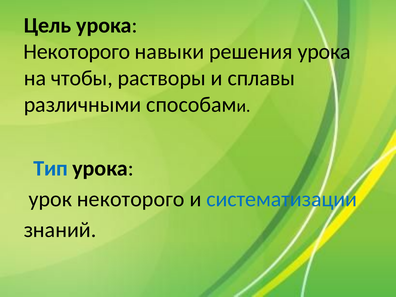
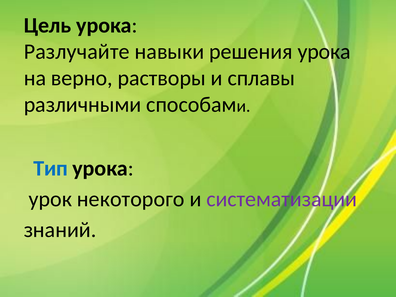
Некоторого at (77, 52): Некоторого -> Разлучайте
чтобы: чтобы -> верно
систематизации colour: blue -> purple
